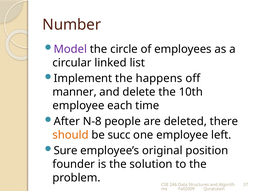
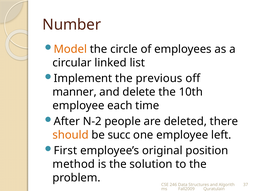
Model colour: purple -> orange
happens: happens -> previous
N-8: N-8 -> N-2
Sure: Sure -> First
founder: founder -> method
